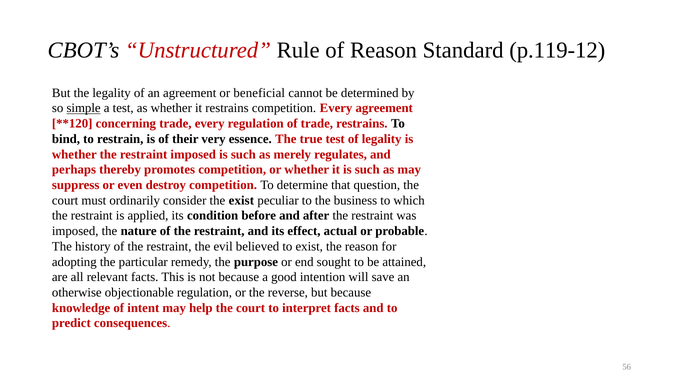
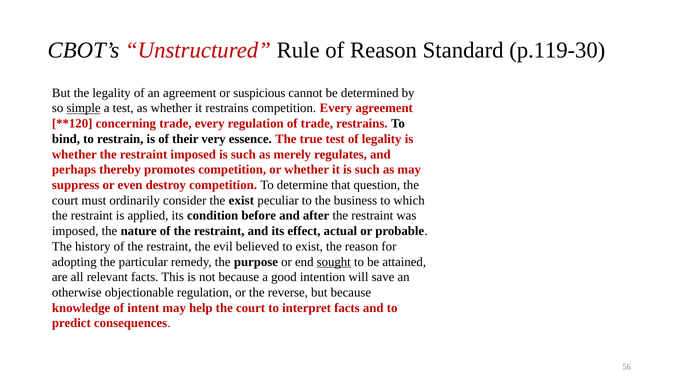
p.119-12: p.119-12 -> p.119-30
beneficial: beneficial -> suspicious
sought underline: none -> present
